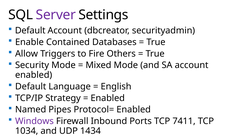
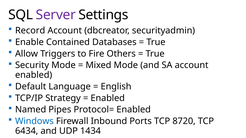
Default at (30, 31): Default -> Record
Windows colour: purple -> blue
7411: 7411 -> 8720
1034: 1034 -> 6434
